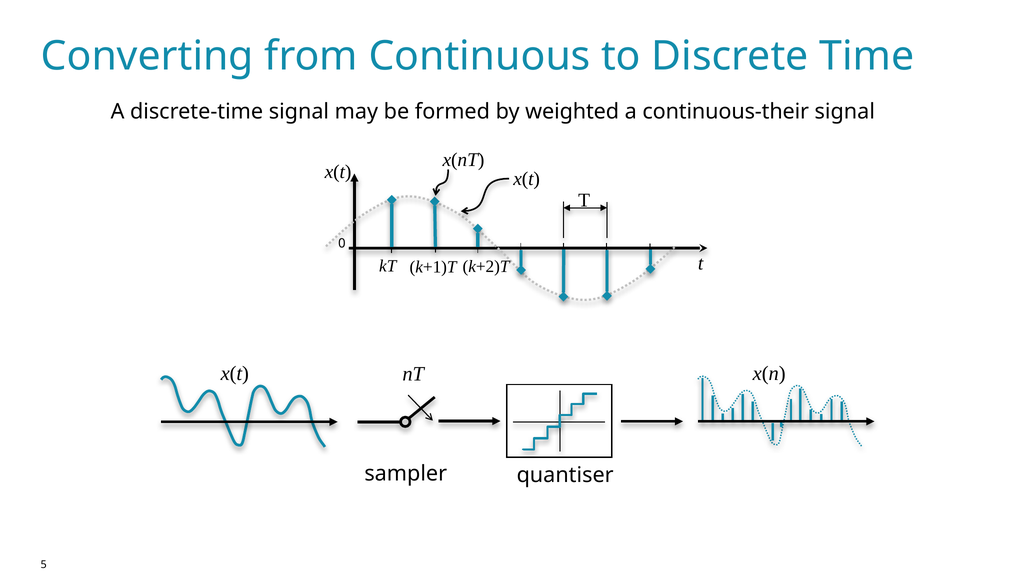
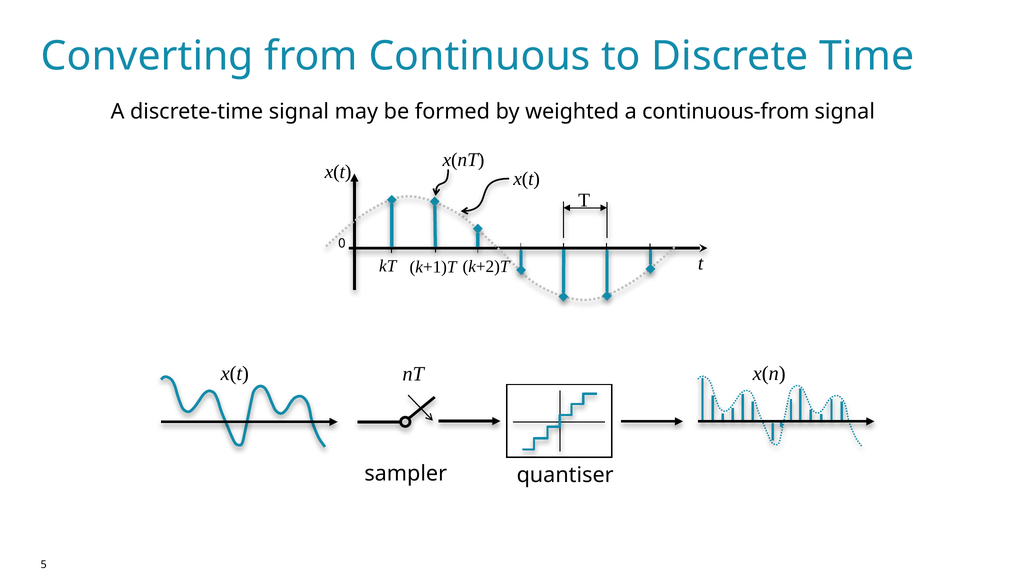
continuous-their: continuous-their -> continuous-from
